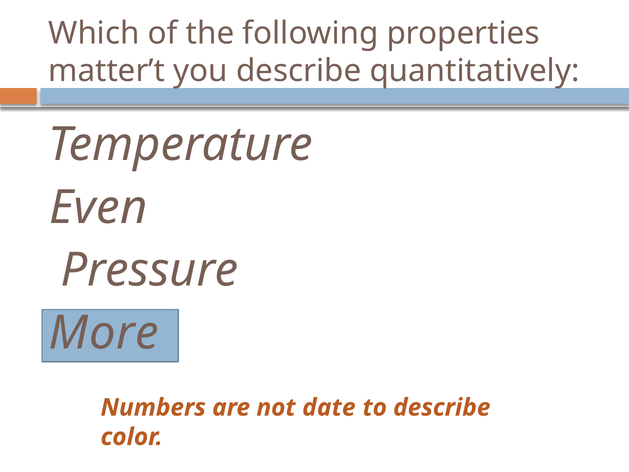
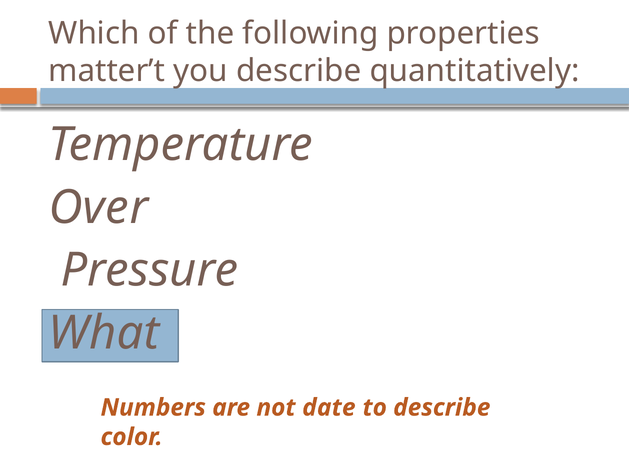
Even: Even -> Over
More: More -> What
